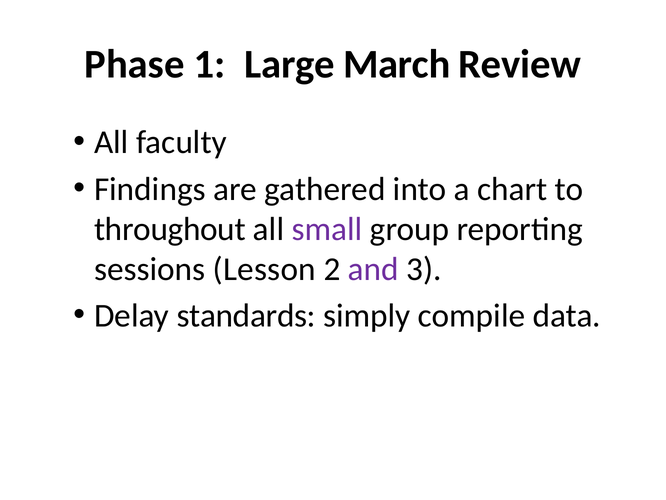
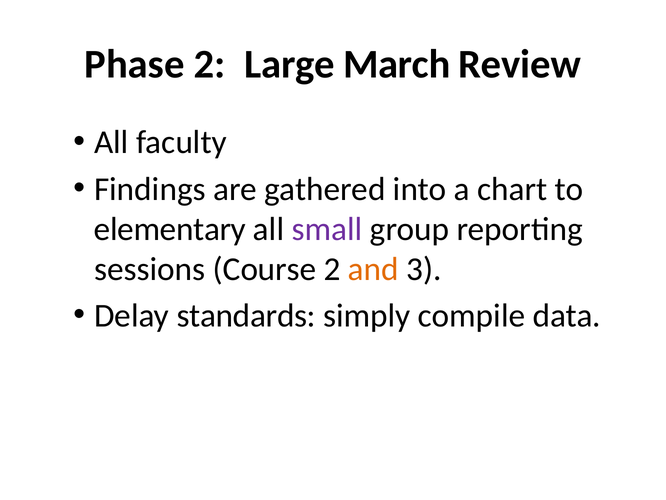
Phase 1: 1 -> 2
throughout: throughout -> elementary
Lesson: Lesson -> Course
and colour: purple -> orange
